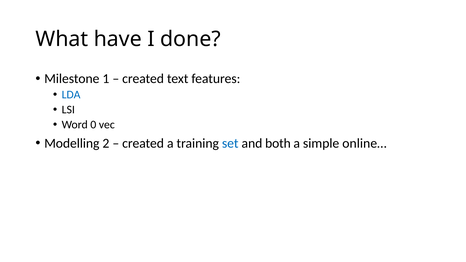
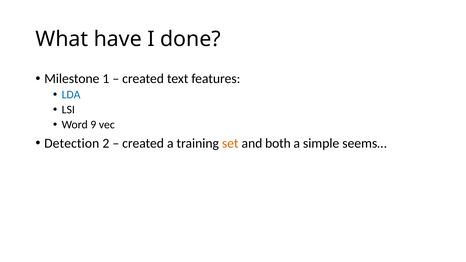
0: 0 -> 9
Modelling: Modelling -> Detection
set colour: blue -> orange
online…: online… -> seems…
